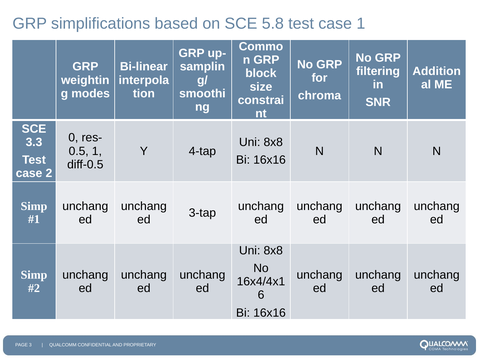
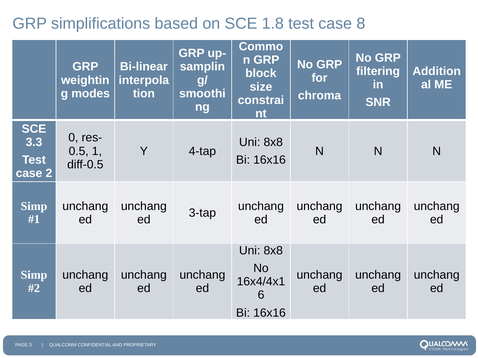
5.8: 5.8 -> 1.8
case 1: 1 -> 8
